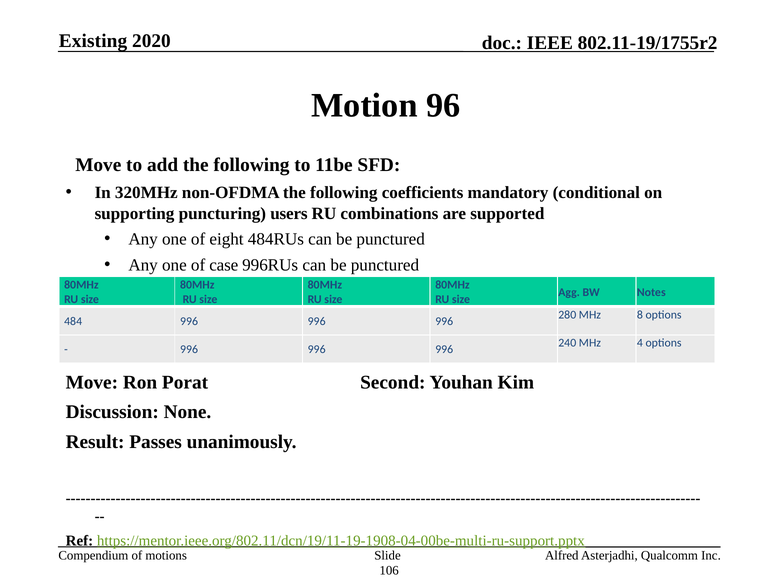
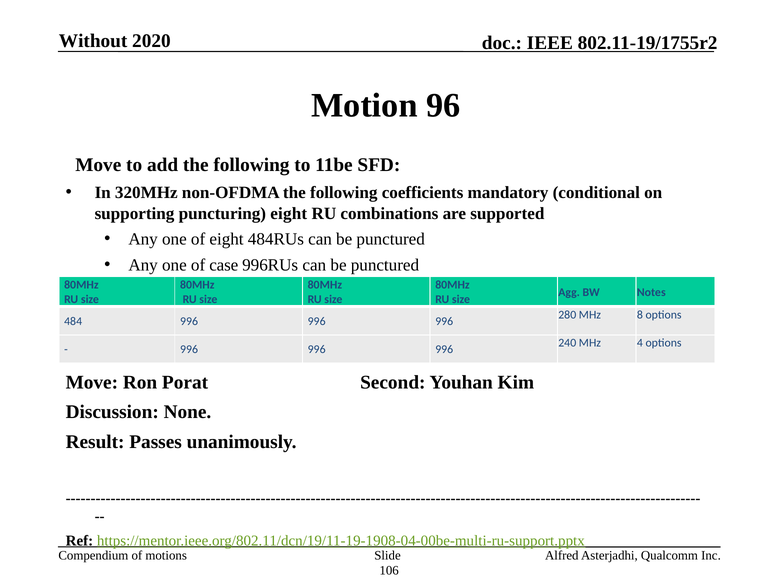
Existing: Existing -> Without
puncturing users: users -> eight
